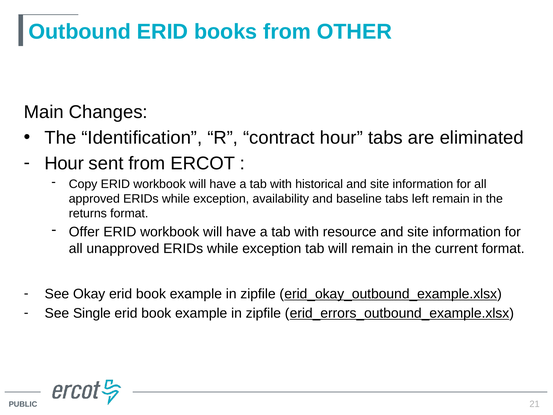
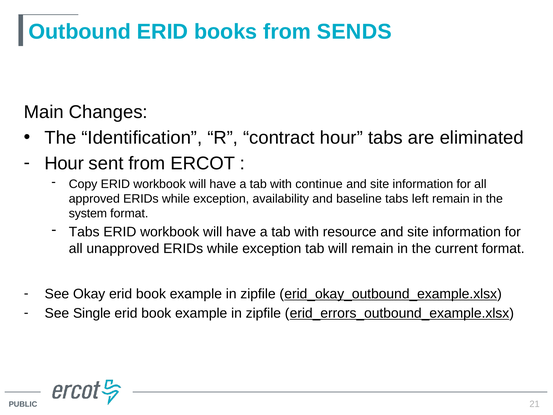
OTHER: OTHER -> SENDS
historical: historical -> continue
returns: returns -> system
Offer at (84, 232): Offer -> Tabs
